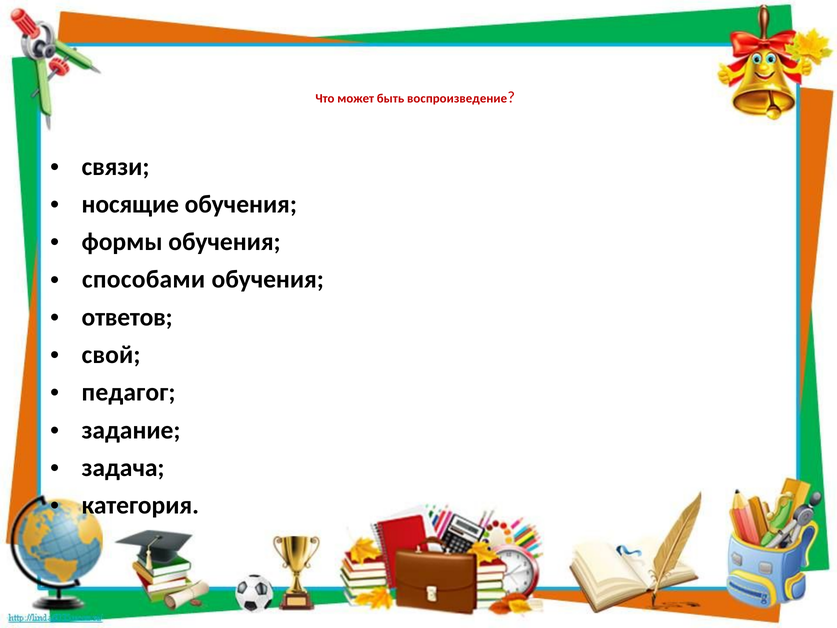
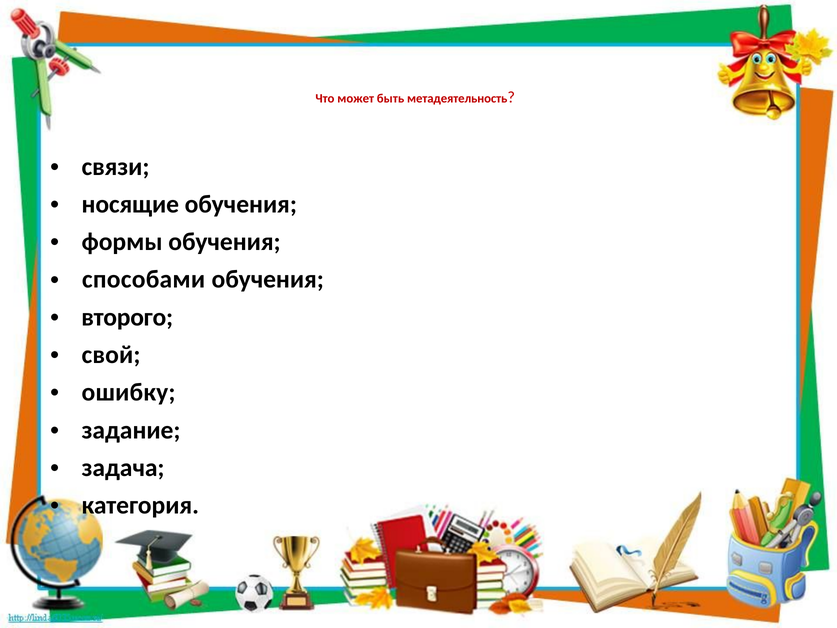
воспроизведение: воспроизведение -> метадеятельность
ответов: ответов -> второго
педагог: педагог -> ошибку
